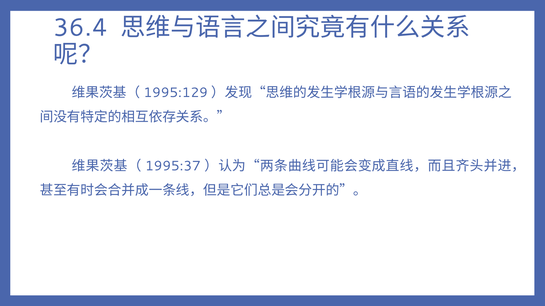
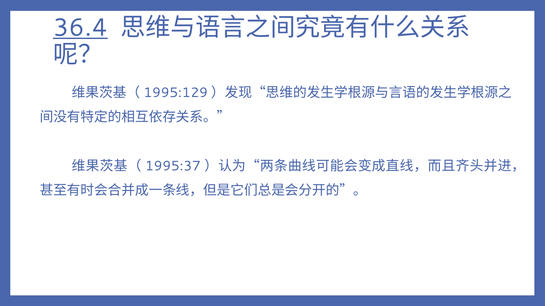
36.4 underline: none -> present
